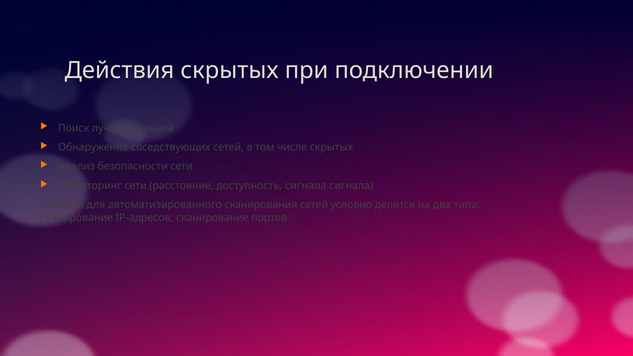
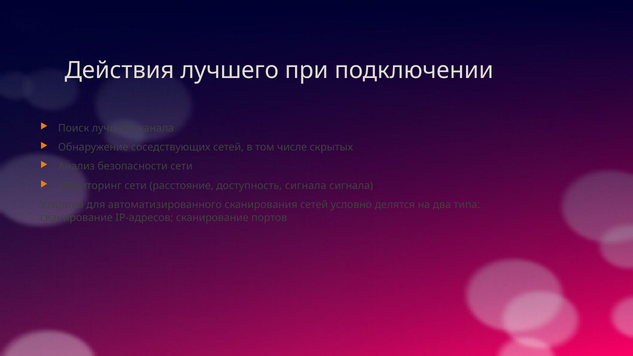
Действия скрытых: скрытых -> лучшего
